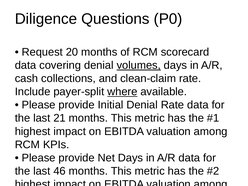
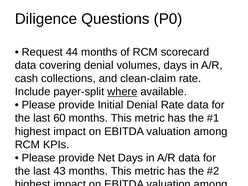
20: 20 -> 44
volumes underline: present -> none
21: 21 -> 60
46: 46 -> 43
